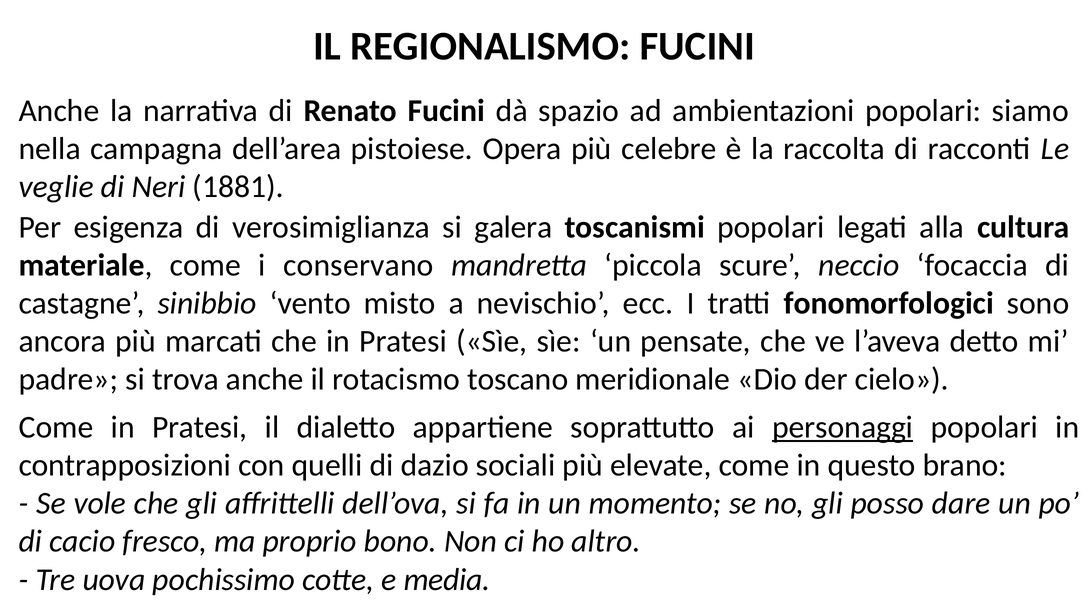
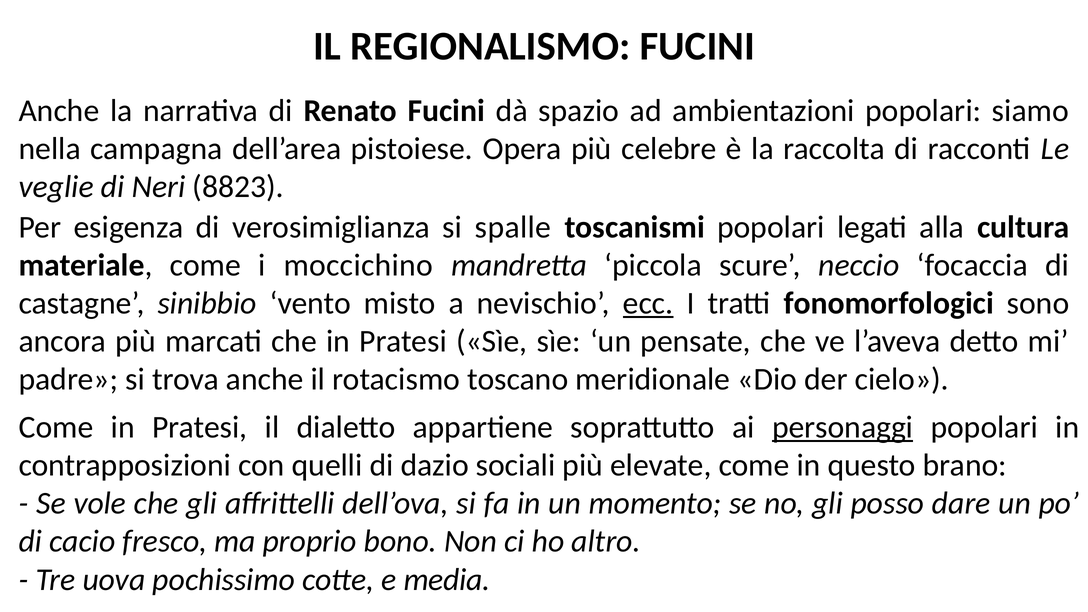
1881: 1881 -> 8823
galera: galera -> spalle
conservano: conservano -> moccichino
ecc underline: none -> present
